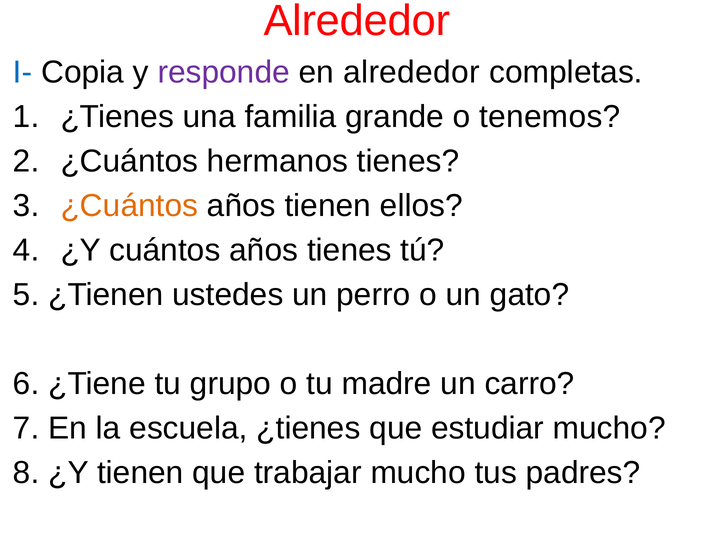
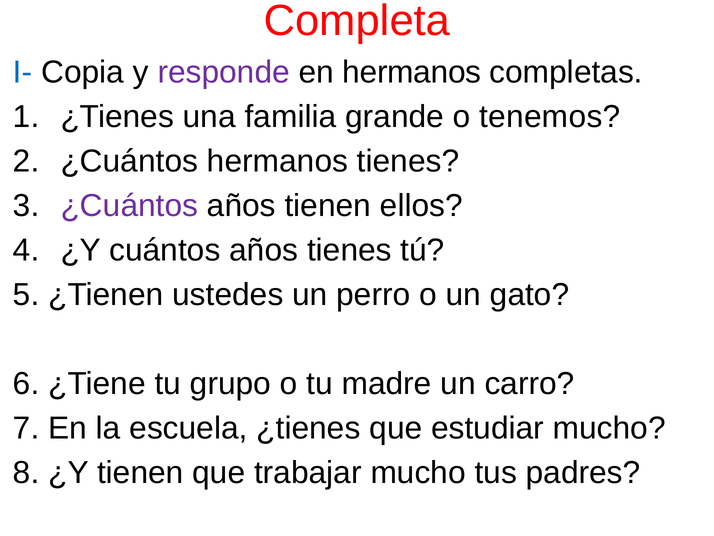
Alrededor at (357, 21): Alrededor -> Completa
en alrededor: alrededor -> hermanos
¿Cuántos at (129, 206) colour: orange -> purple
